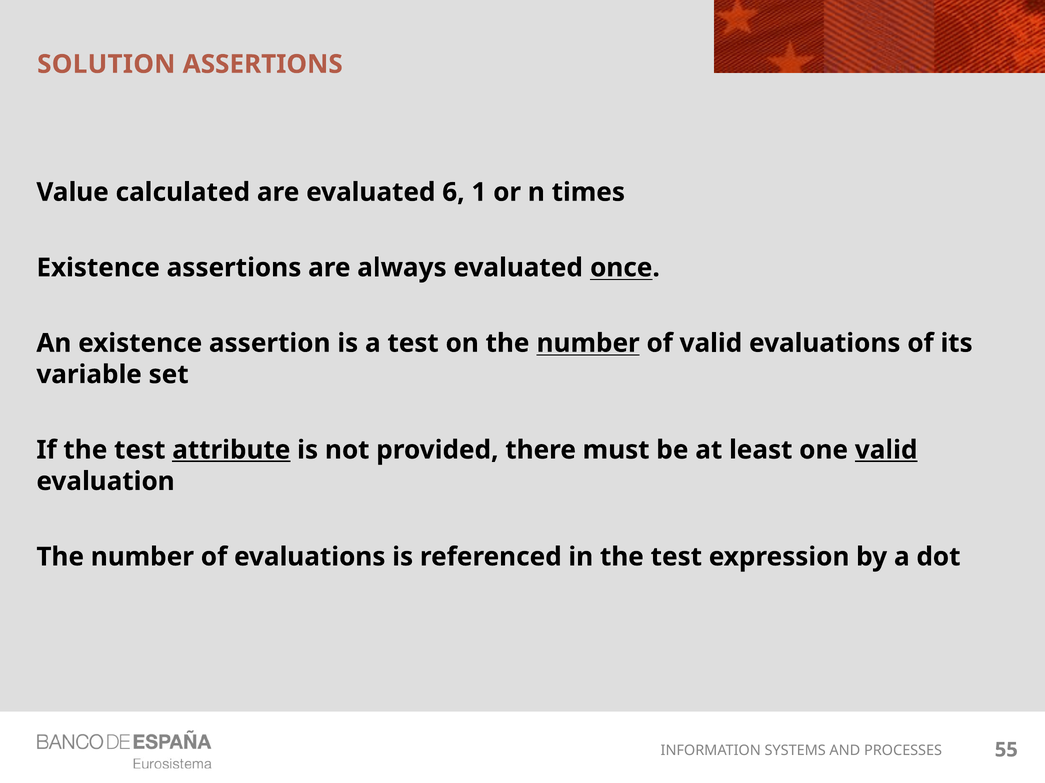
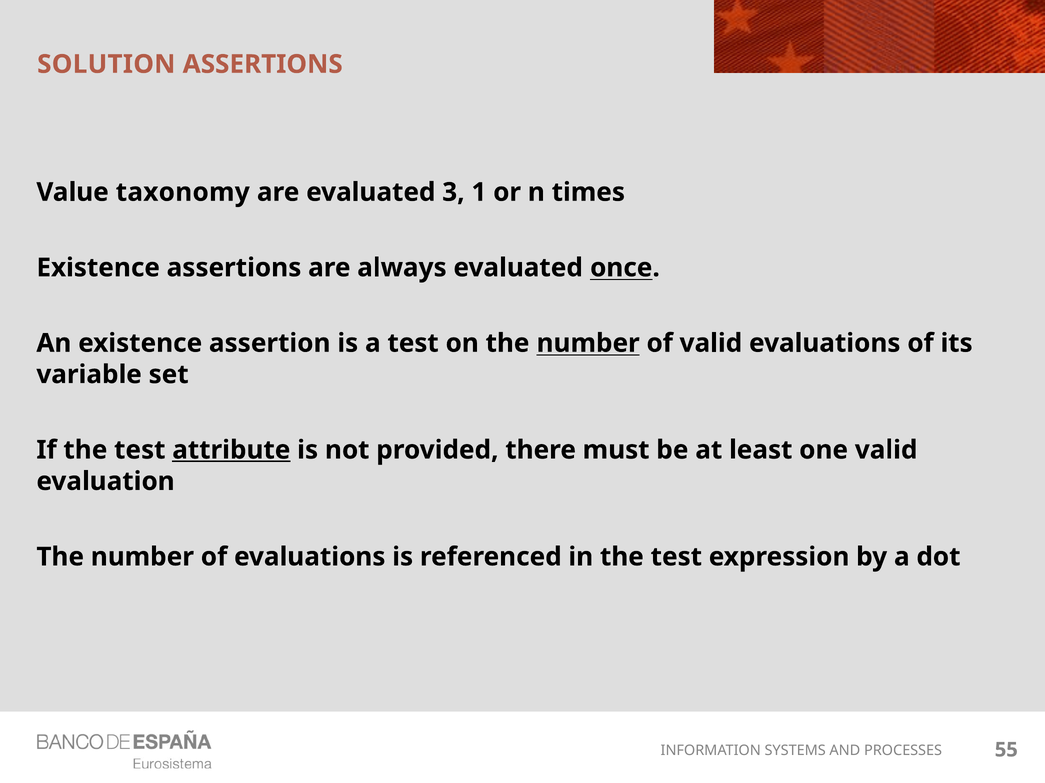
calculated: calculated -> taxonomy
6: 6 -> 3
valid at (886, 450) underline: present -> none
